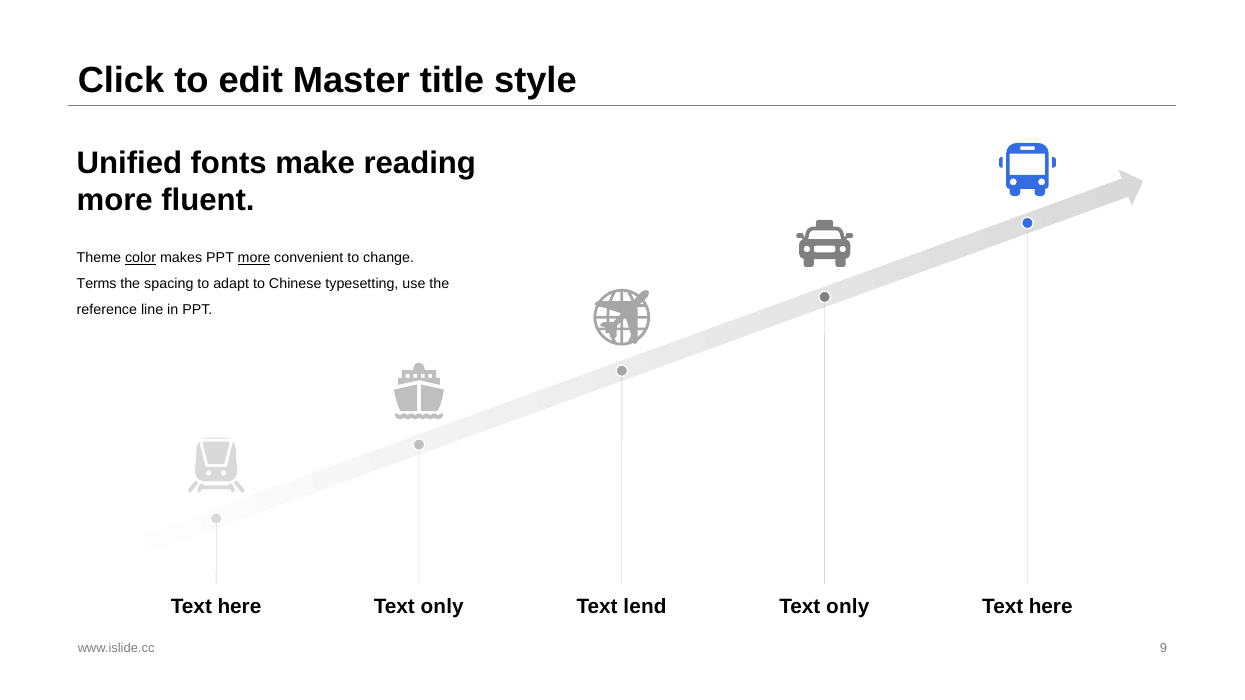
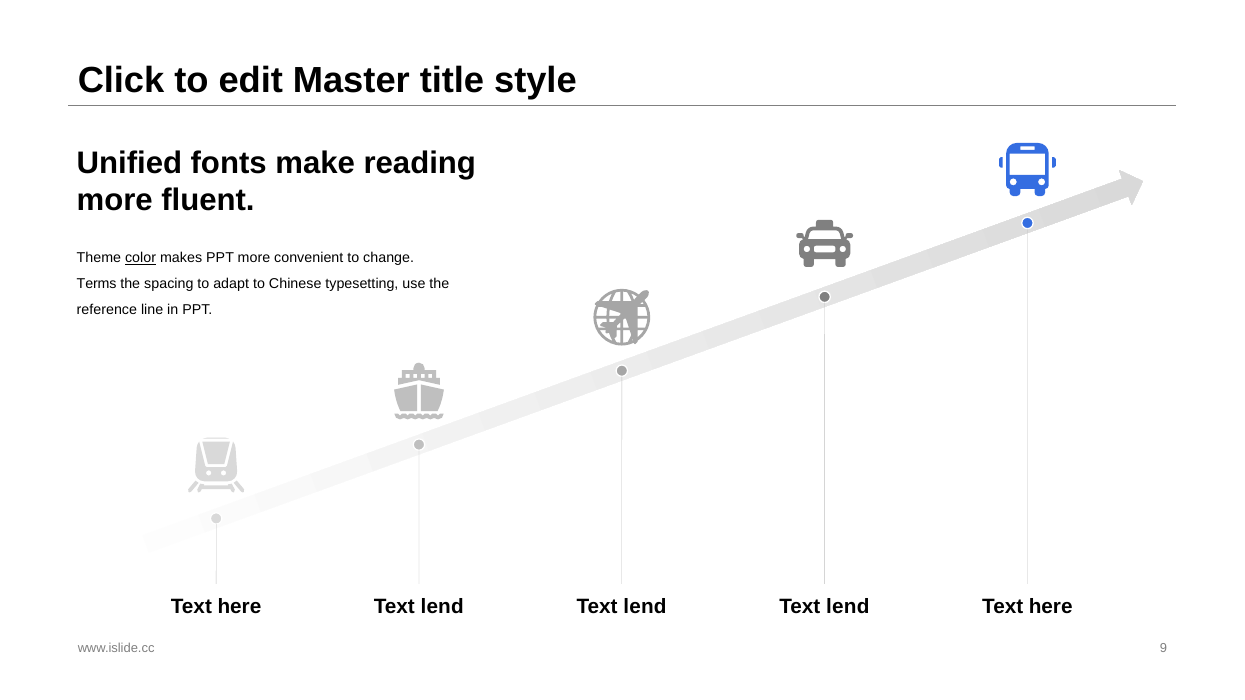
more at (254, 258) underline: present -> none
here Text only: only -> lend
only at (848, 607): only -> lend
